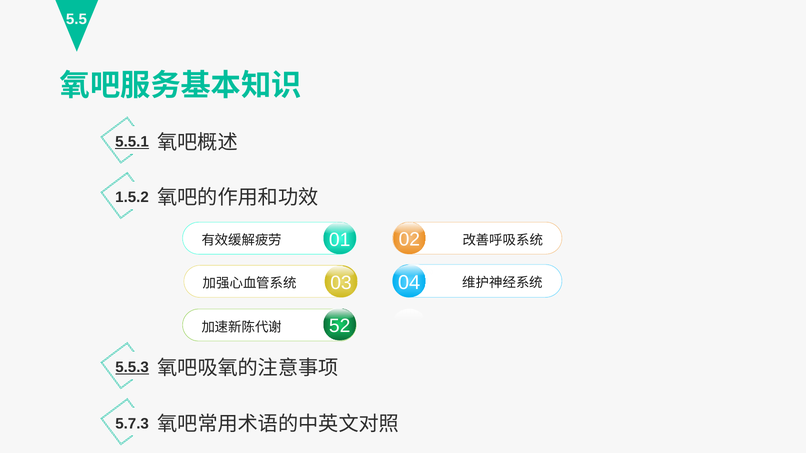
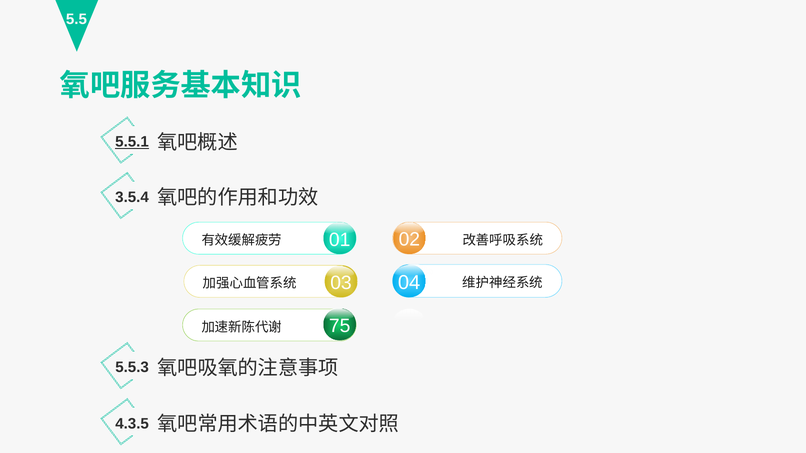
1.5.2: 1.5.2 -> 3.5.4
52: 52 -> 75
5.5.3 underline: present -> none
5.7.3: 5.7.3 -> 4.3.5
